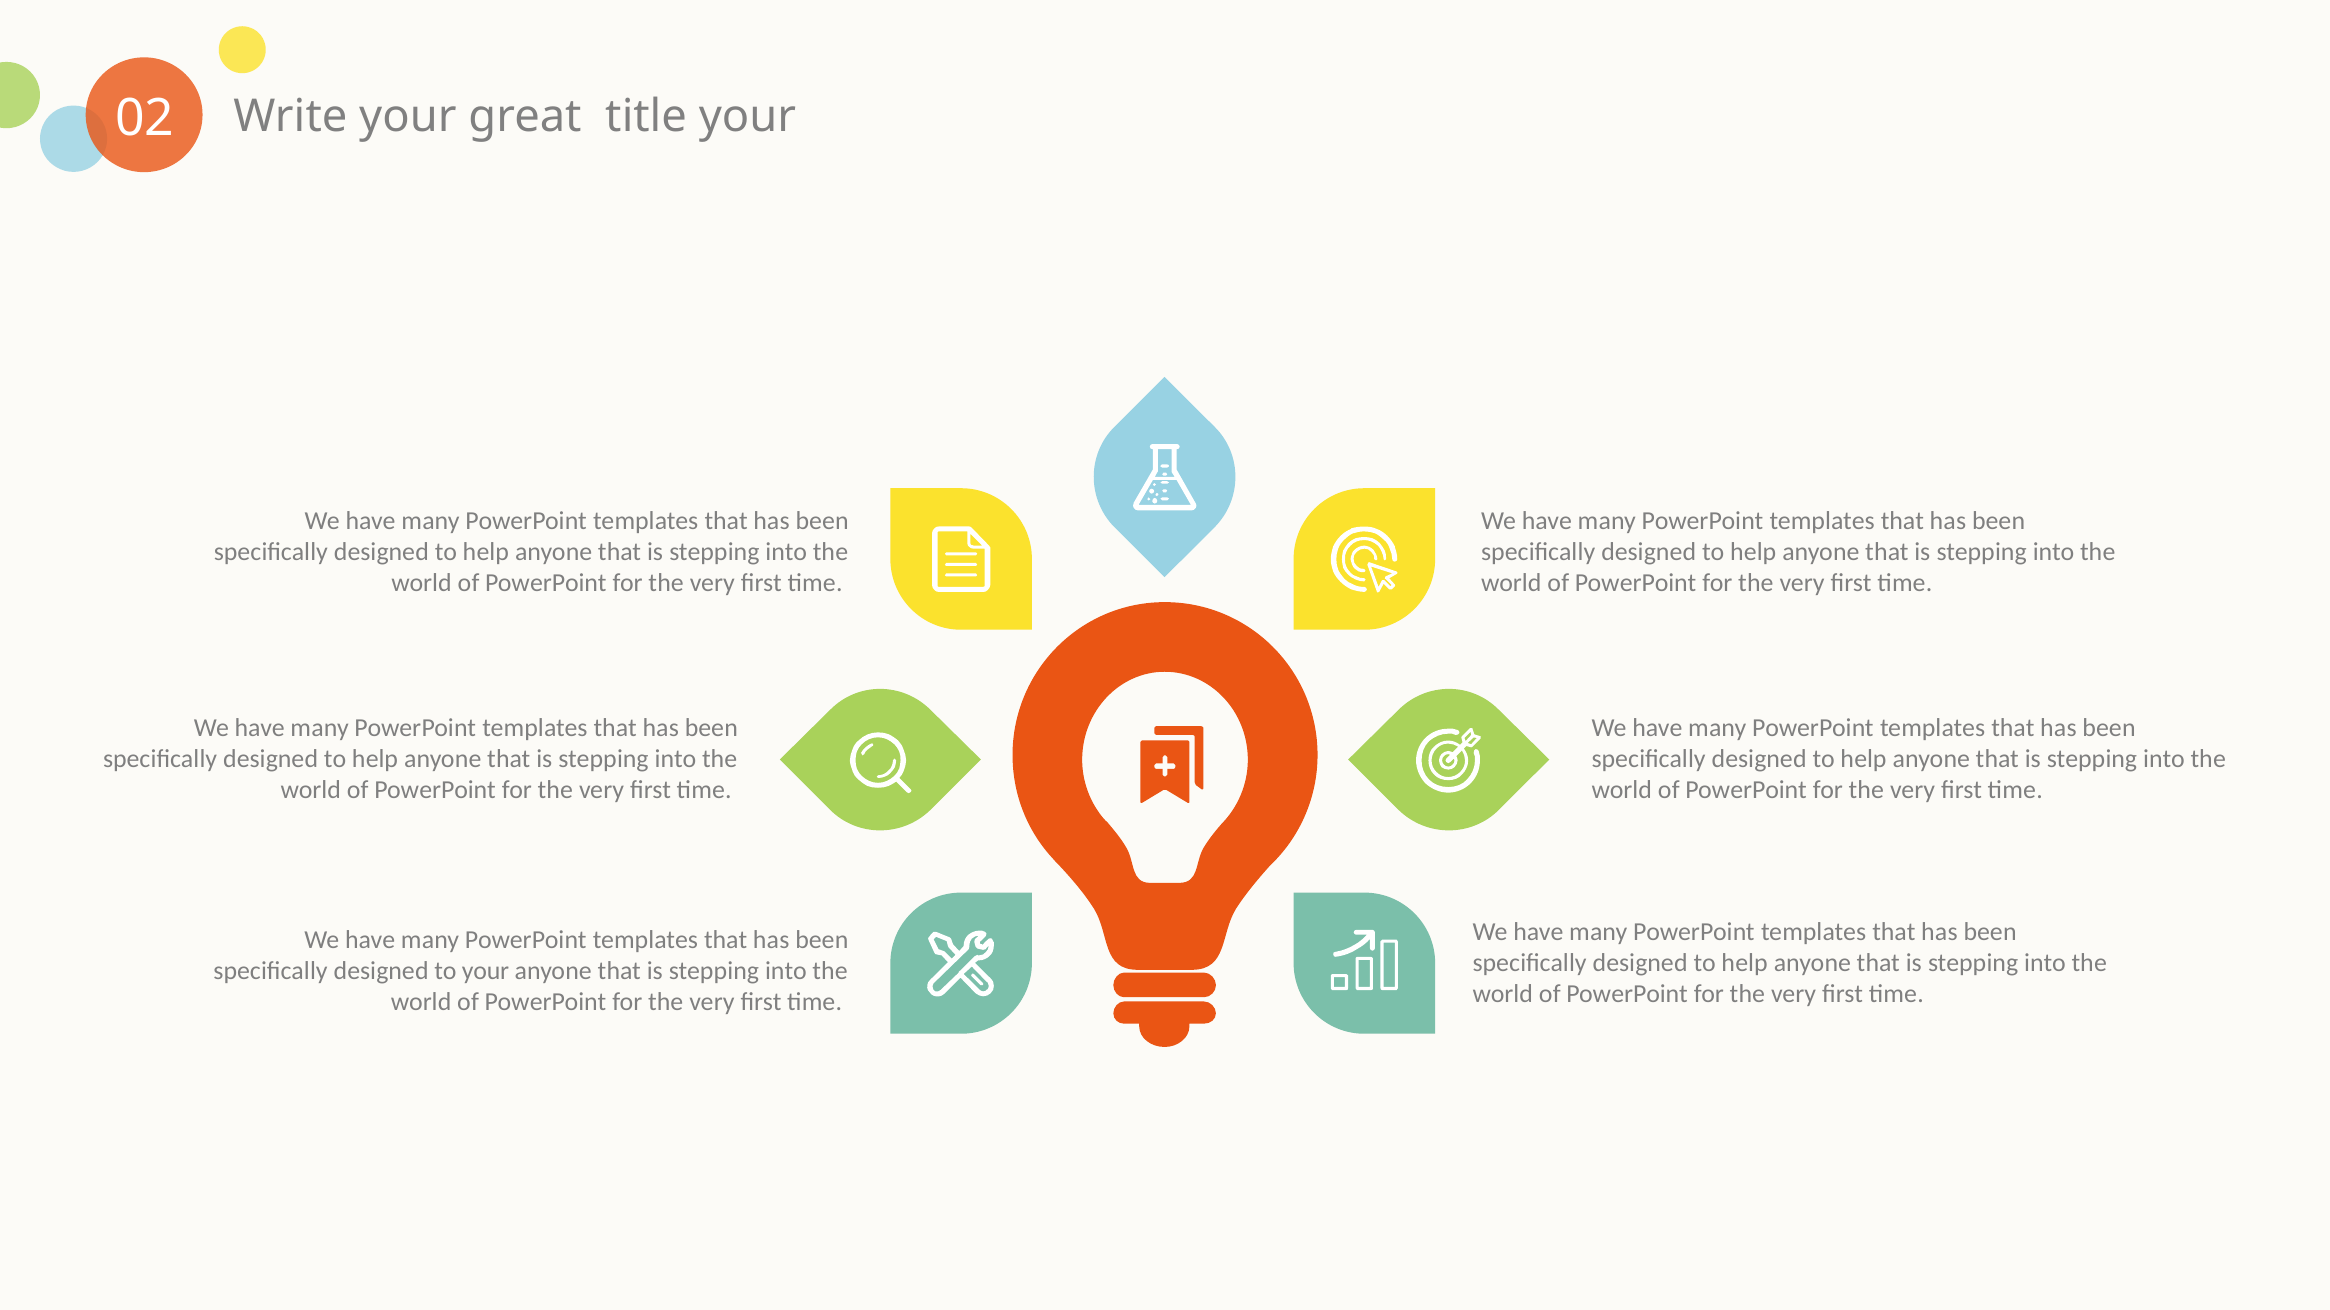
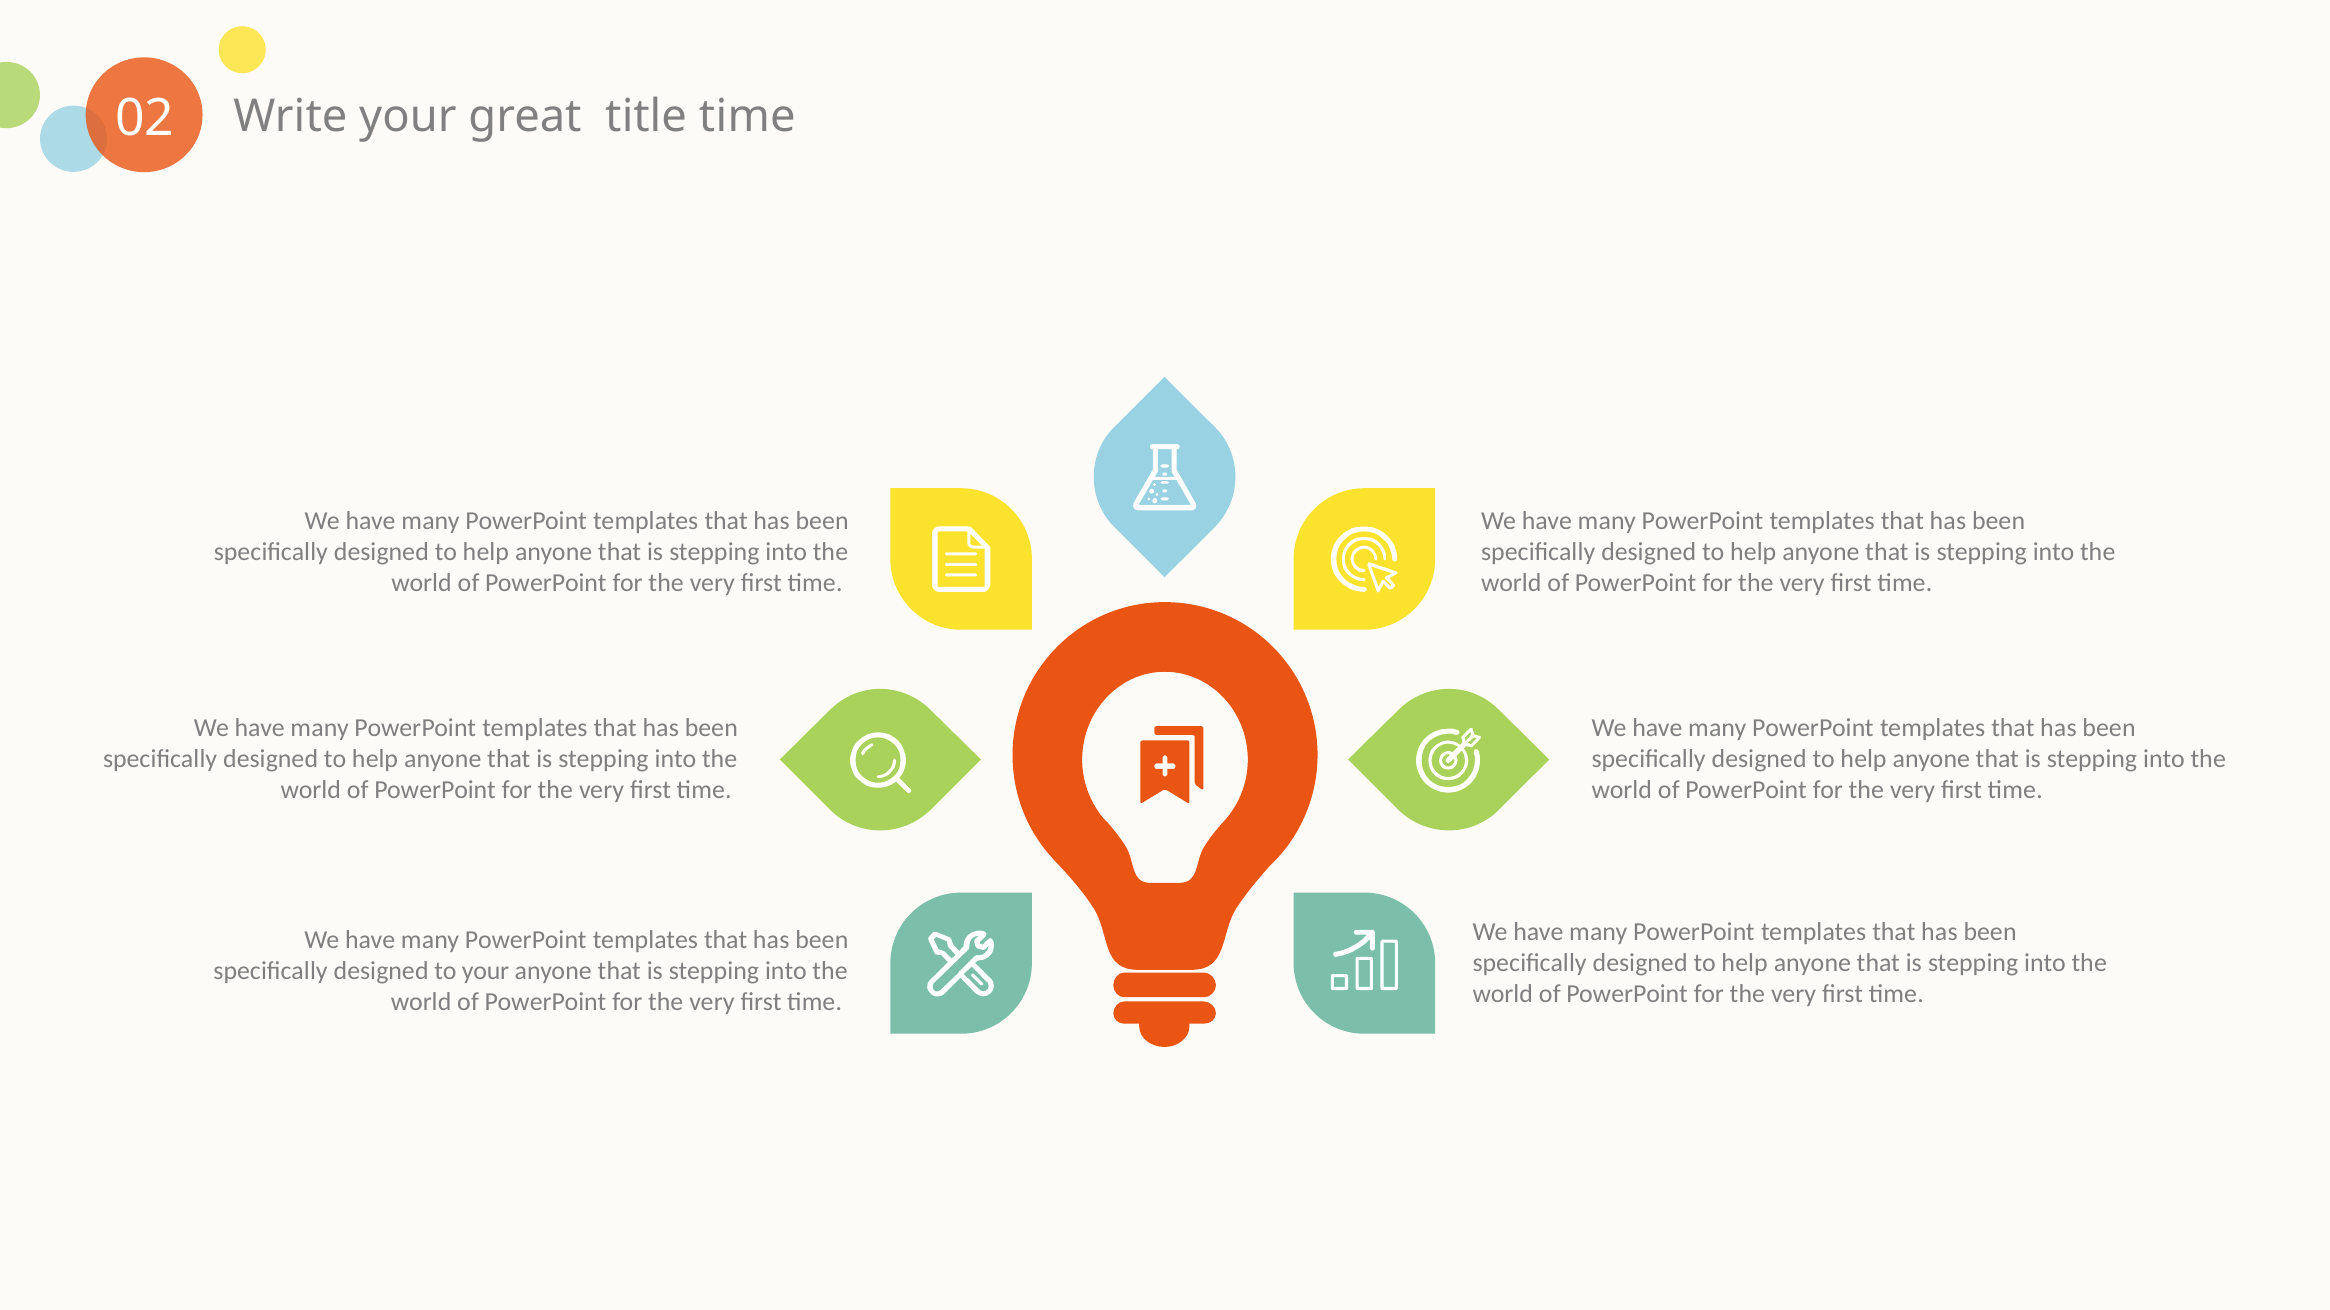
title your: your -> time
